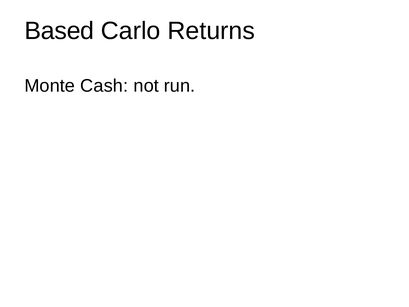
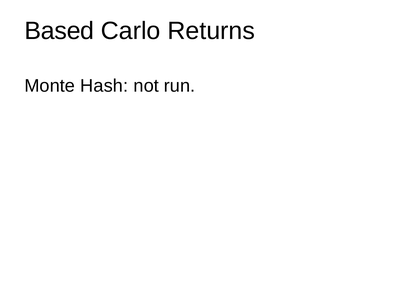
Cash: Cash -> Hash
